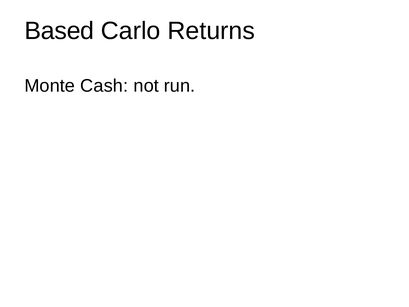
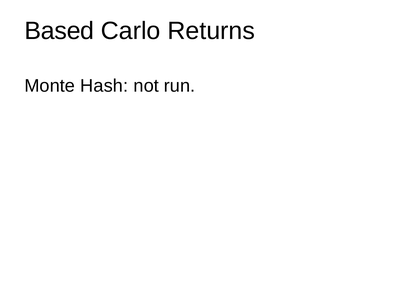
Cash: Cash -> Hash
